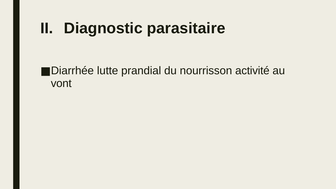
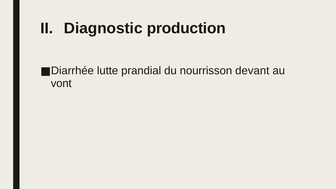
parasitaire: parasitaire -> production
activité: activité -> devant
